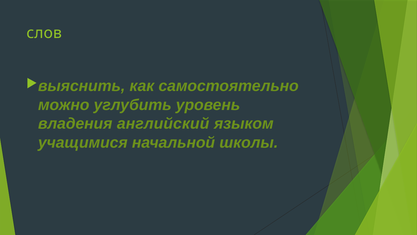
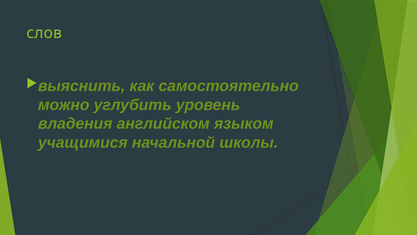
английский: английский -> английском
